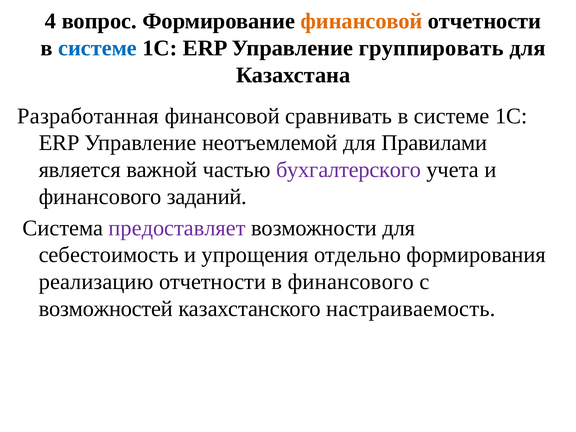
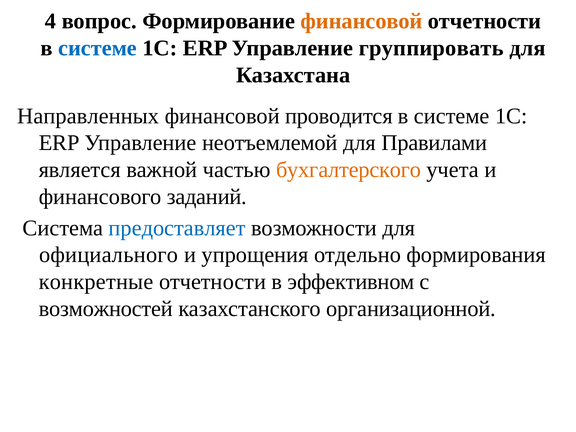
Разработанная: Разработанная -> Направленных
сравнивать: сравнивать -> проводится
бухгалтерского colour: purple -> orange
предоставляет colour: purple -> blue
себестоимость: себестоимость -> официального
реализацию: реализацию -> конкретные
в финансового: финансового -> эффективном
настраиваемость: настраиваемость -> организационной
